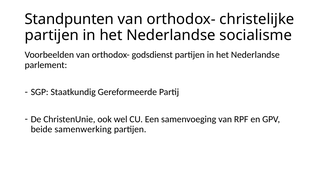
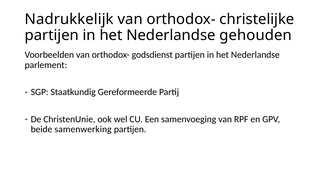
Standpunten: Standpunten -> Nadrukkelijk
socialisme: socialisme -> gehouden
